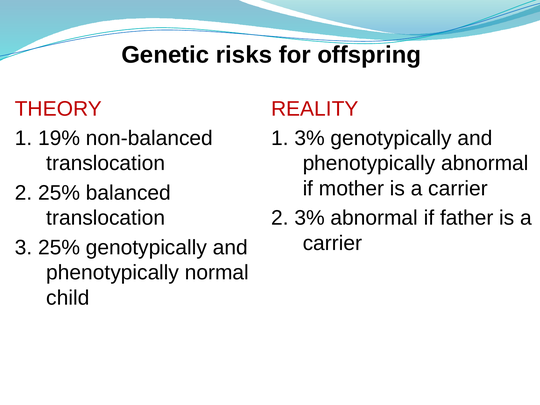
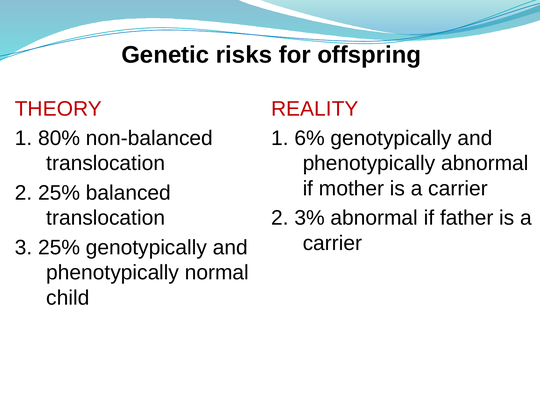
19%: 19% -> 80%
1 3%: 3% -> 6%
